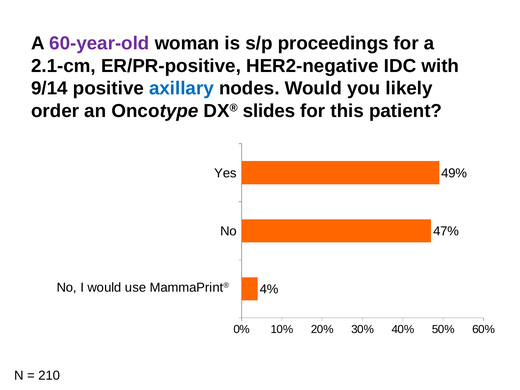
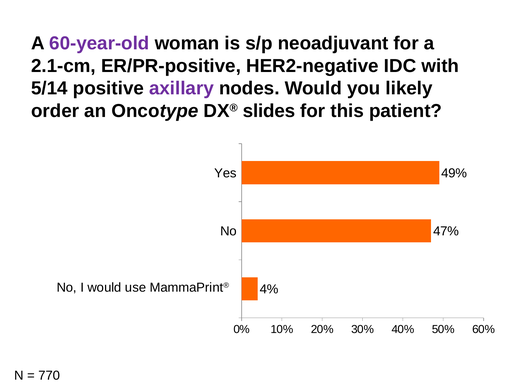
proceedings: proceedings -> neoadjuvant
9/14: 9/14 -> 5/14
axillary colour: blue -> purple
210: 210 -> 770
